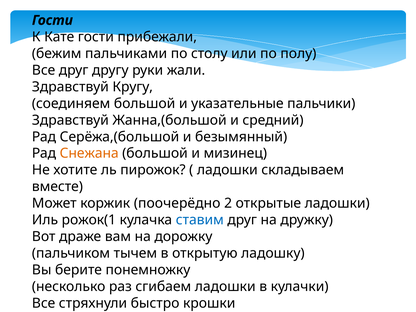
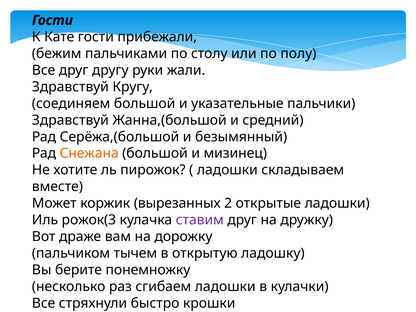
поочерёдно: поочерёдно -> вырезанных
рожок(1: рожок(1 -> рожок(3
ставим colour: blue -> purple
